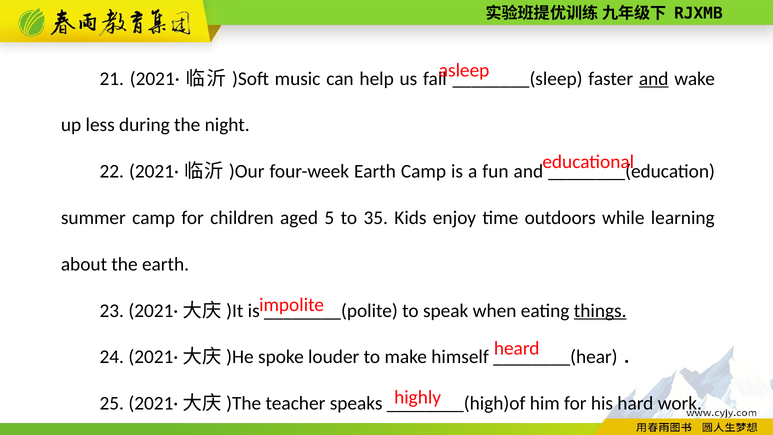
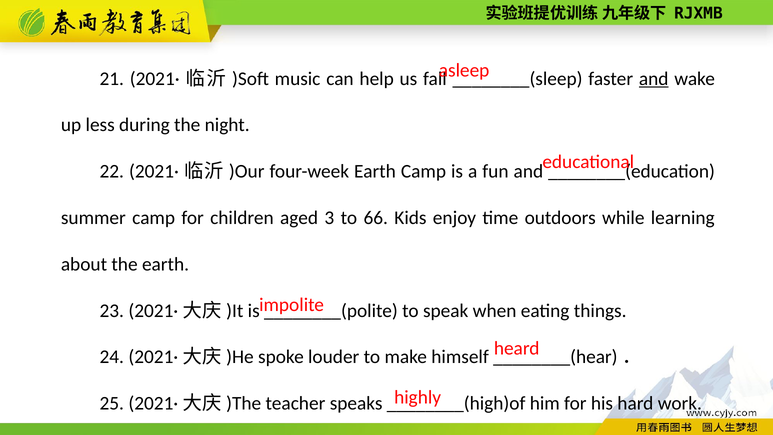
5: 5 -> 3
35: 35 -> 66
things underline: present -> none
